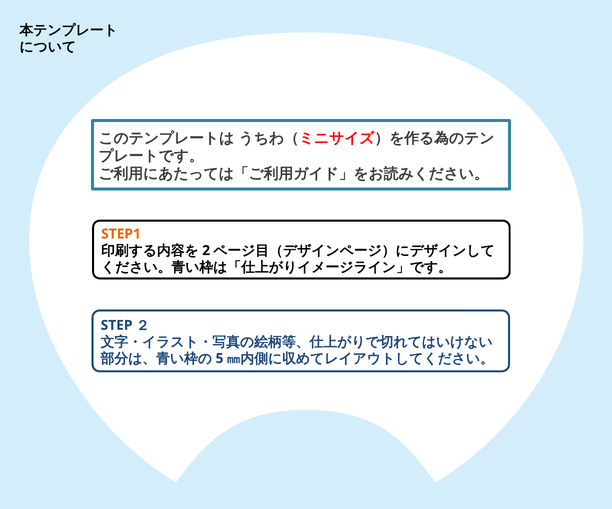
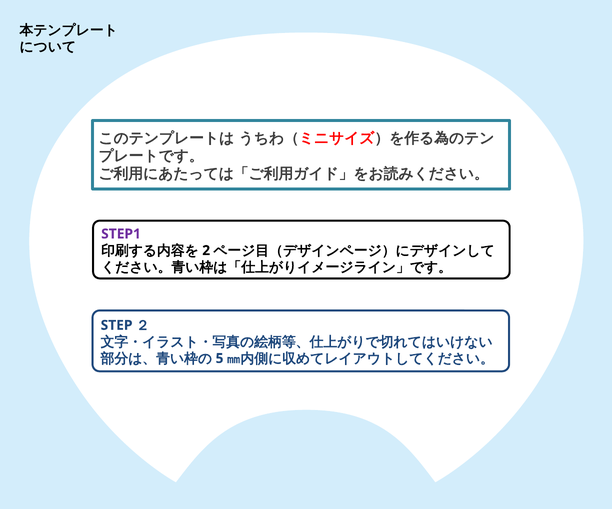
STEP1 colour: orange -> purple
